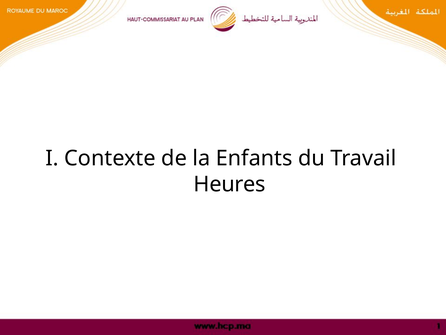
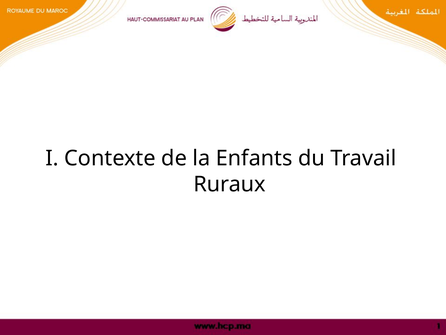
Heures: Heures -> Ruraux
